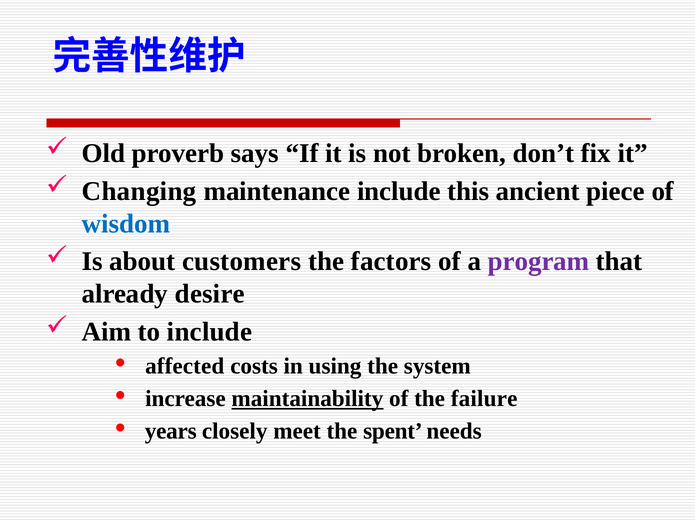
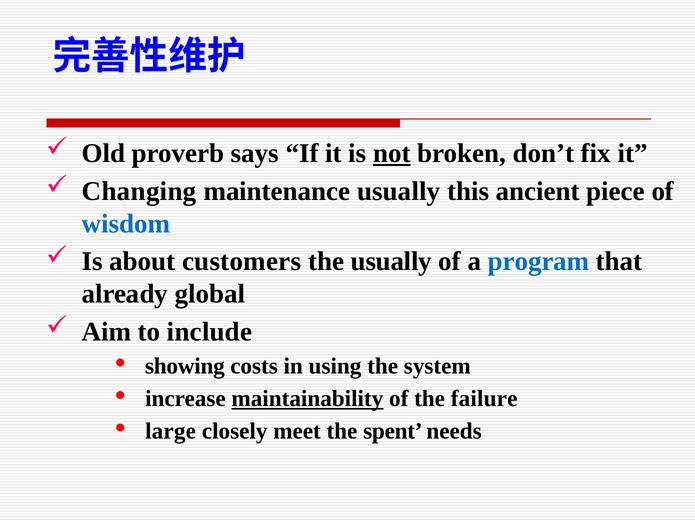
not underline: none -> present
maintenance include: include -> usually
the factors: factors -> usually
program colour: purple -> blue
desire: desire -> global
affected: affected -> showing
years: years -> large
